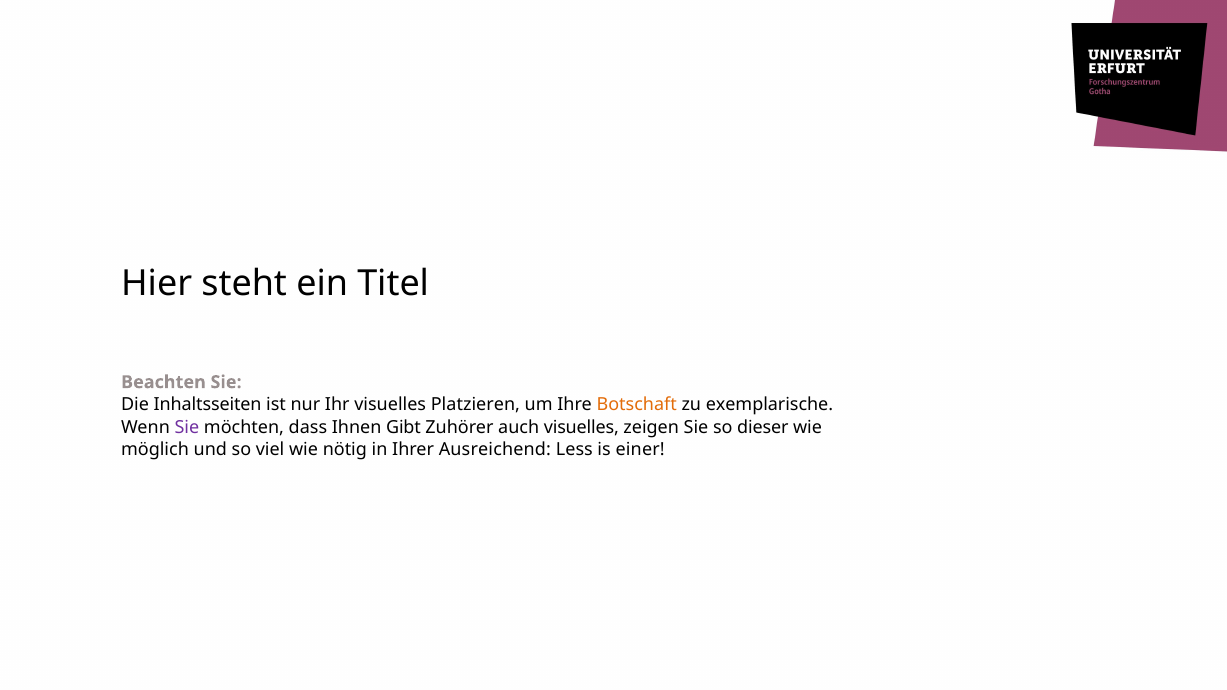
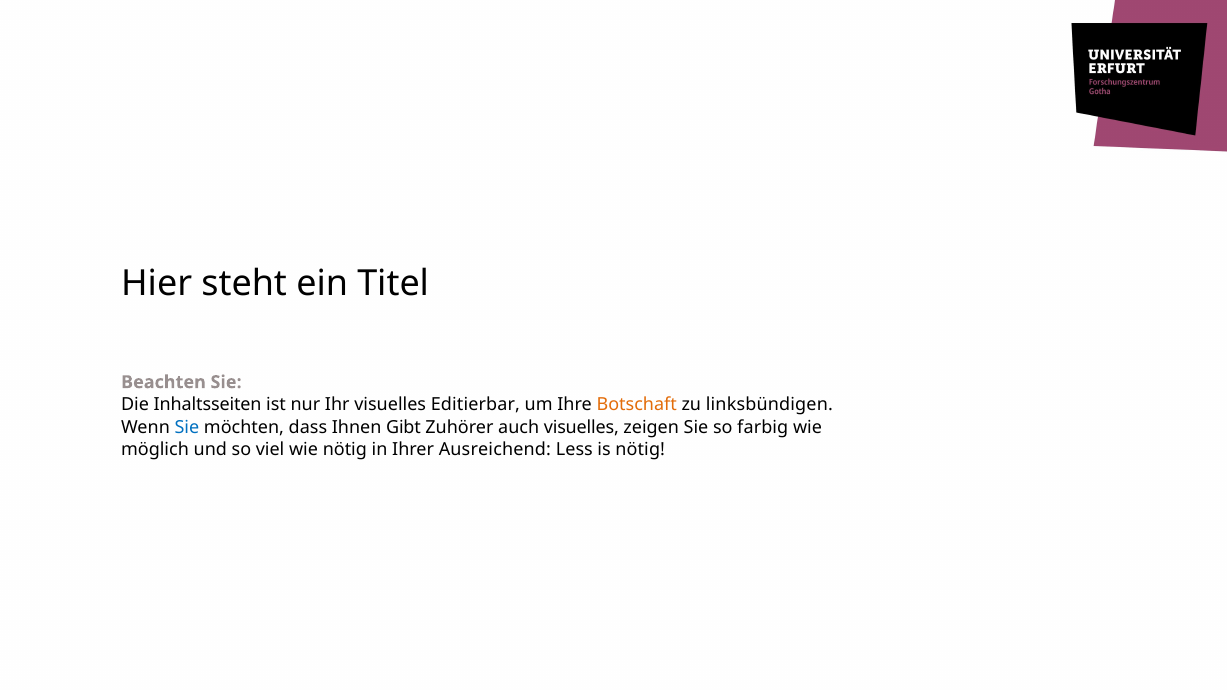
Platzieren: Platzieren -> Editierbar
exemplarische: exemplarische -> linksbündigen
Sie at (187, 427) colour: purple -> blue
dieser: dieser -> farbig
is einer: einer -> nötig
